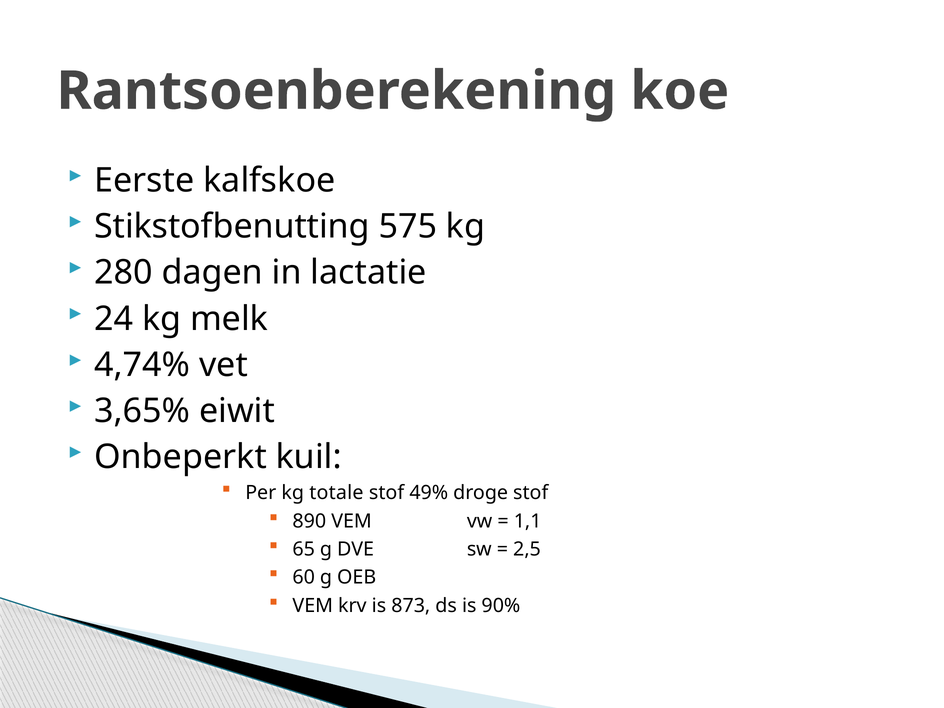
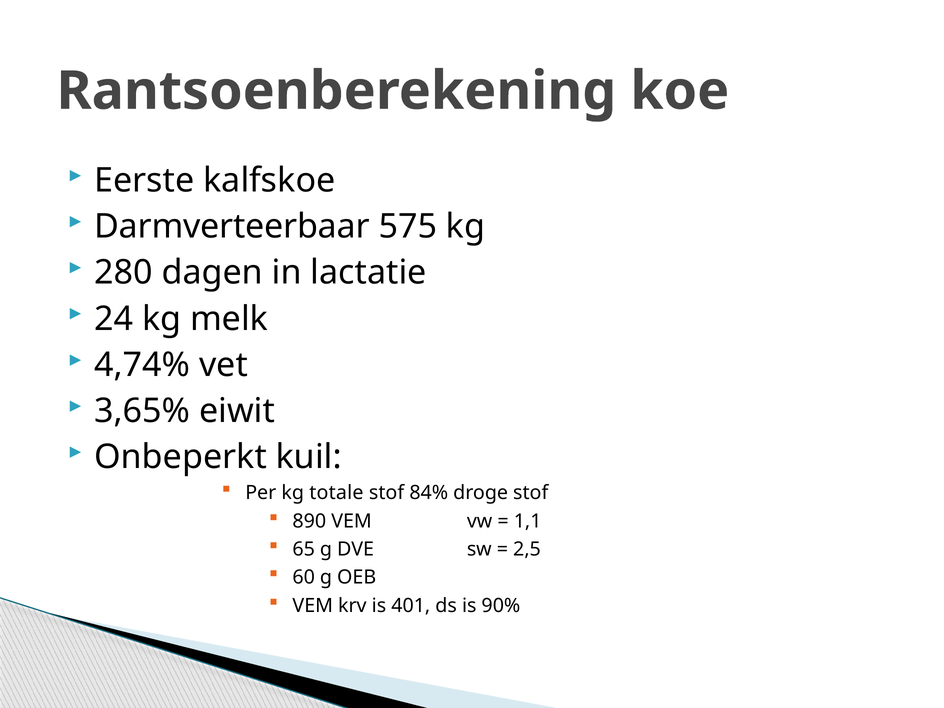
Stikstofbenutting: Stikstofbenutting -> Darmverteerbaar
49%: 49% -> 84%
873: 873 -> 401
